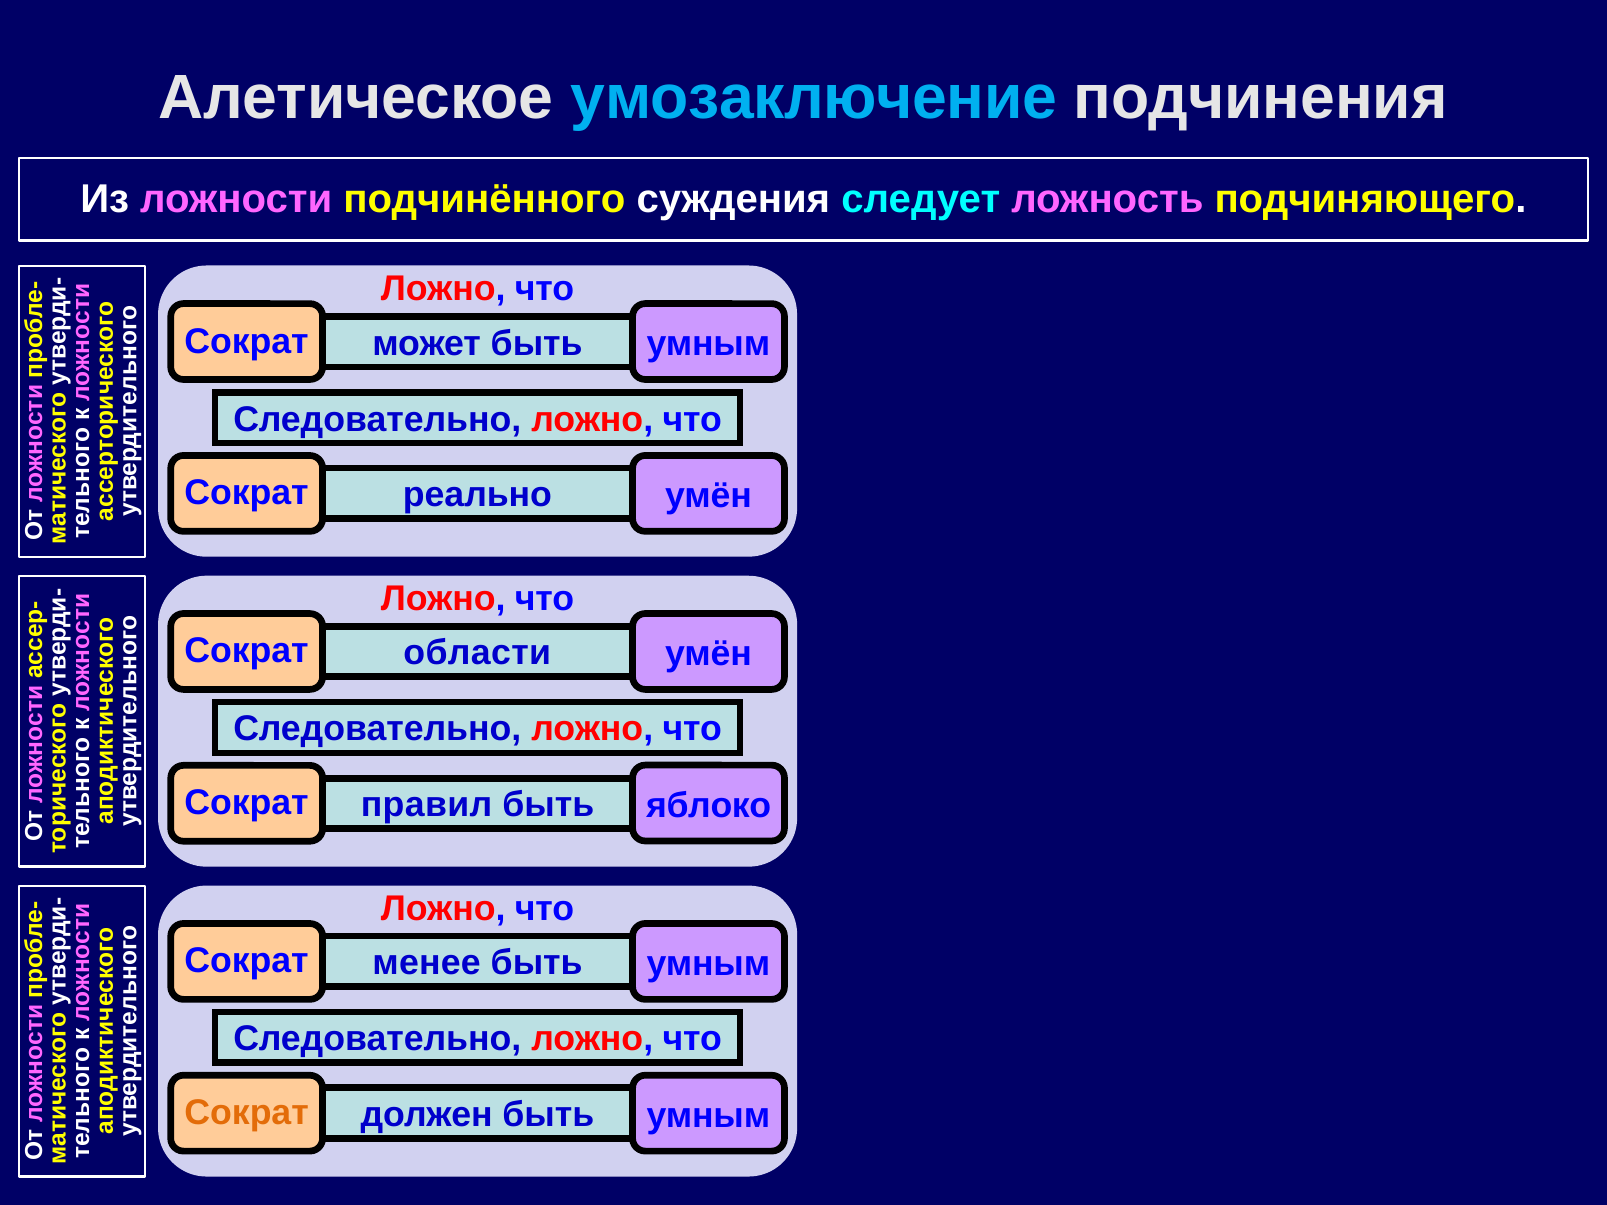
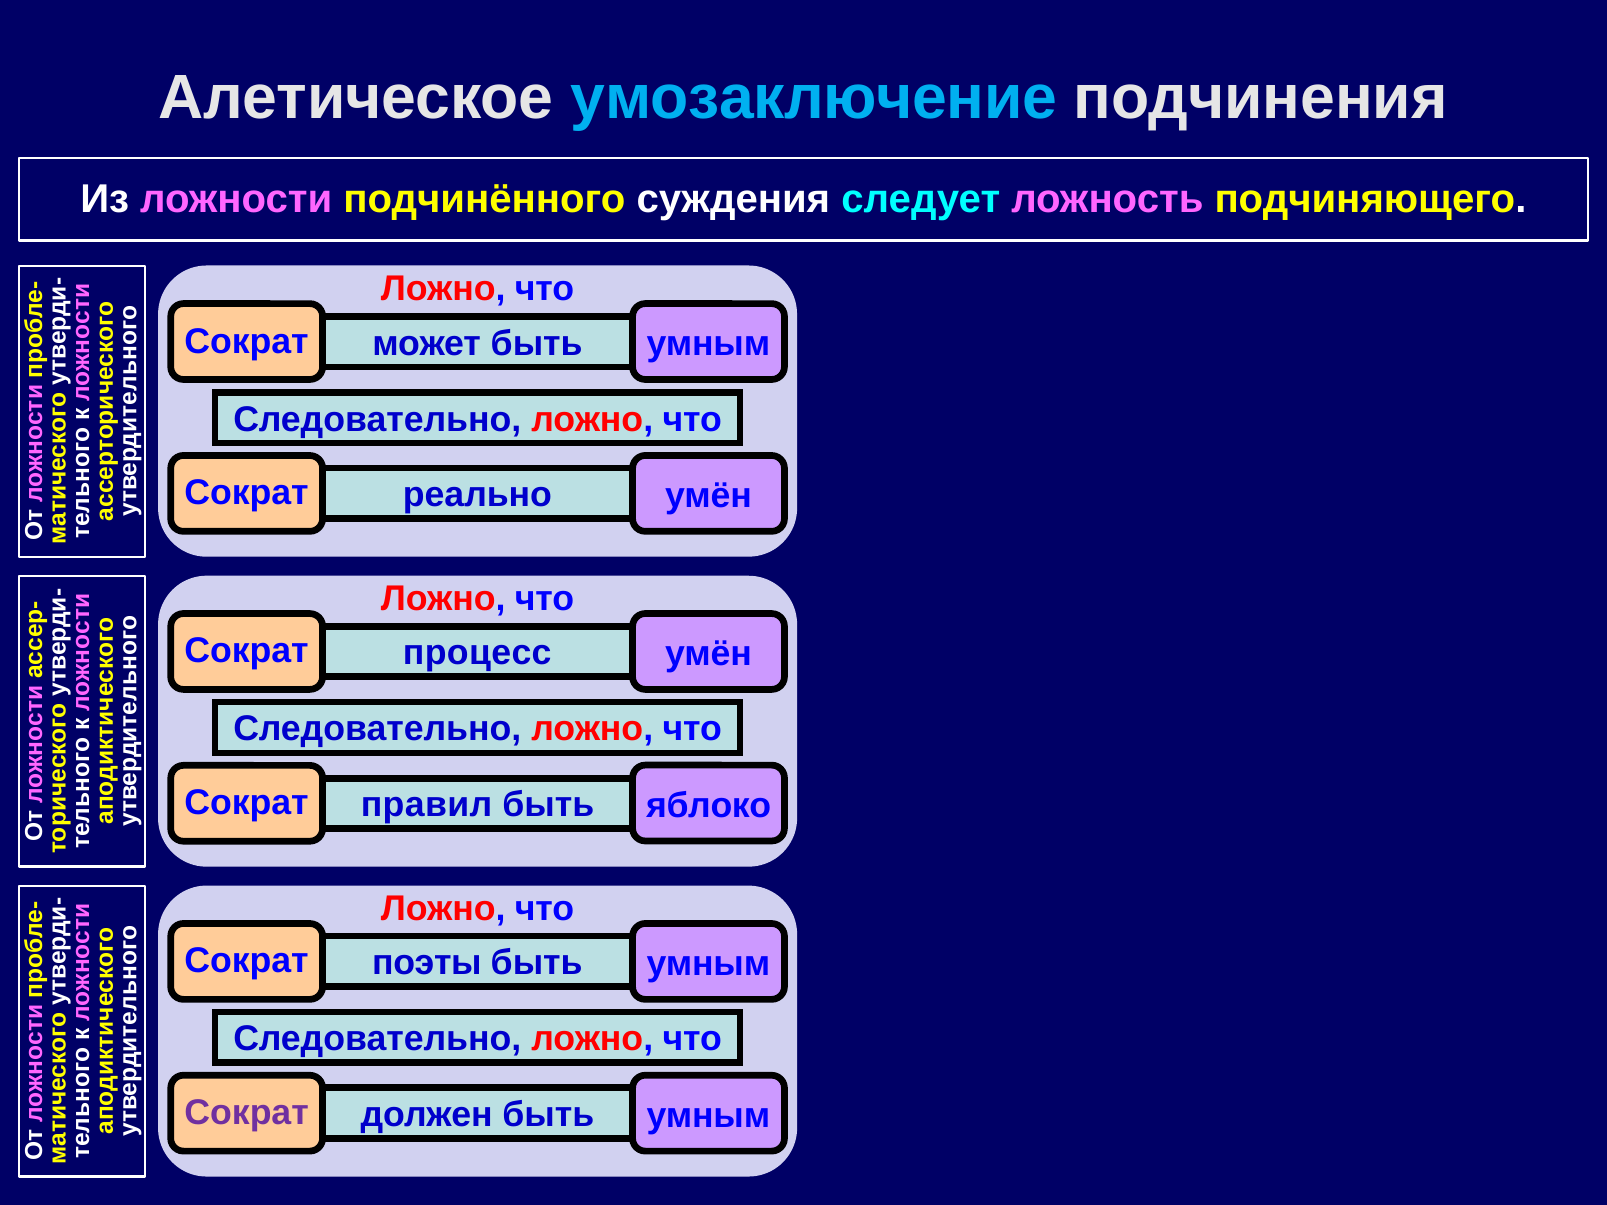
области: области -> процесс
менее: менее -> поэты
Сократ at (247, 1113) colour: orange -> purple
